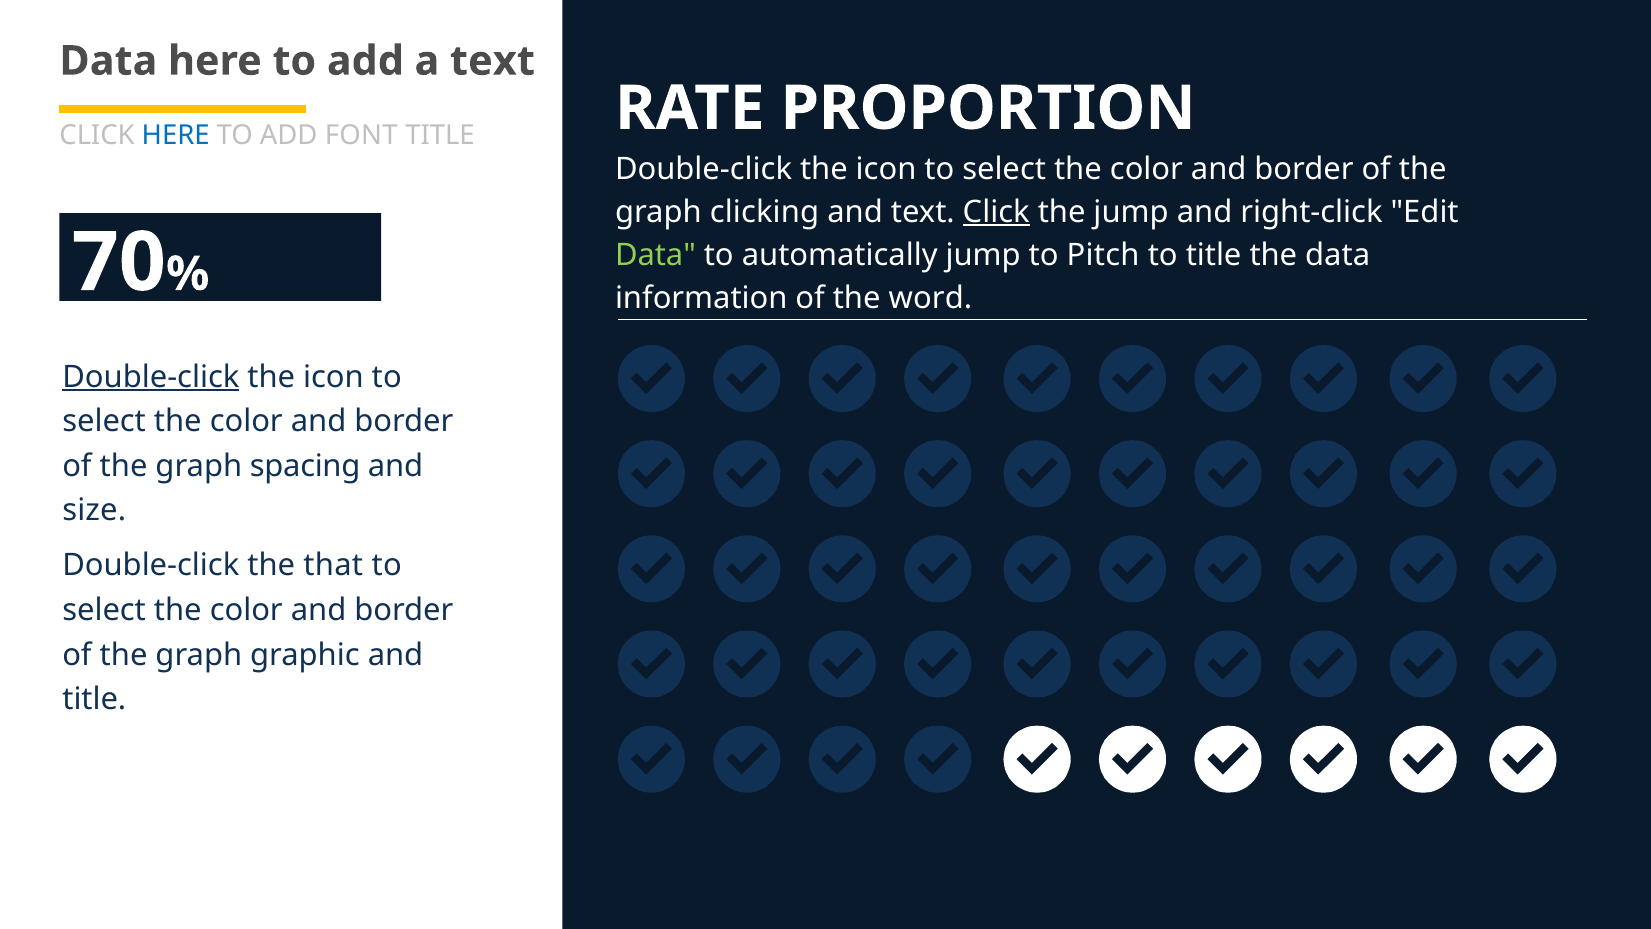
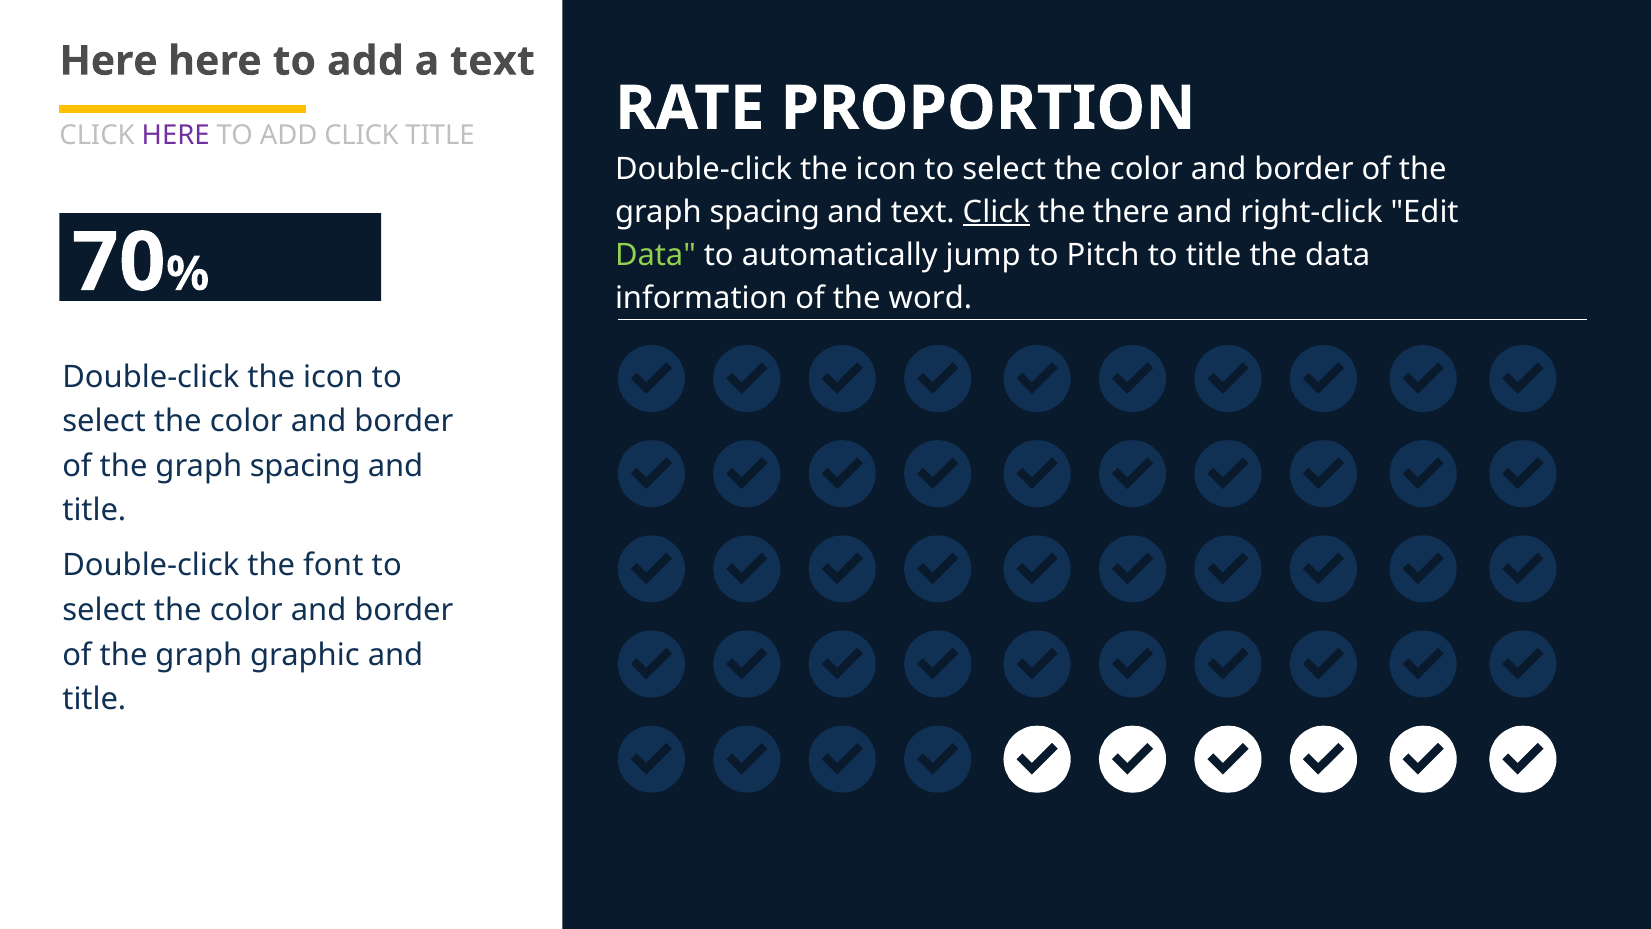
Data at (108, 61): Data -> Here
HERE at (176, 135) colour: blue -> purple
ADD FONT: FONT -> CLICK
clicking at (764, 212): clicking -> spacing
the jump: jump -> there
Double-click at (151, 377) underline: present -> none
size at (94, 511): size -> title
that: that -> font
